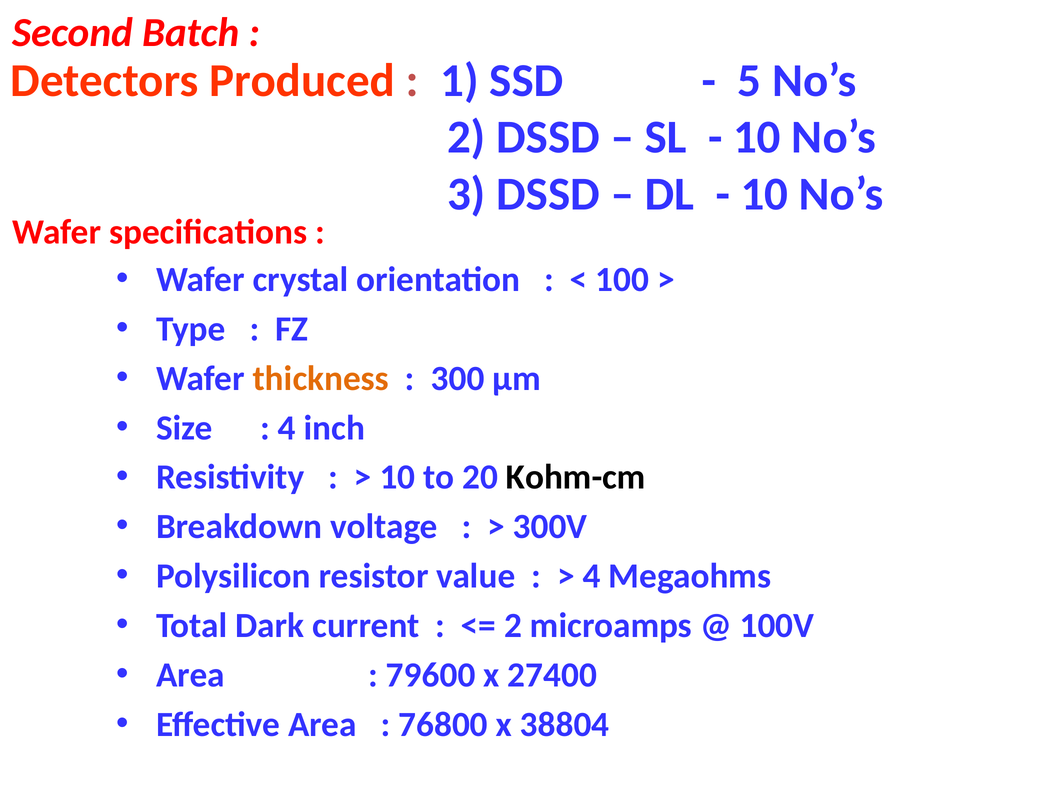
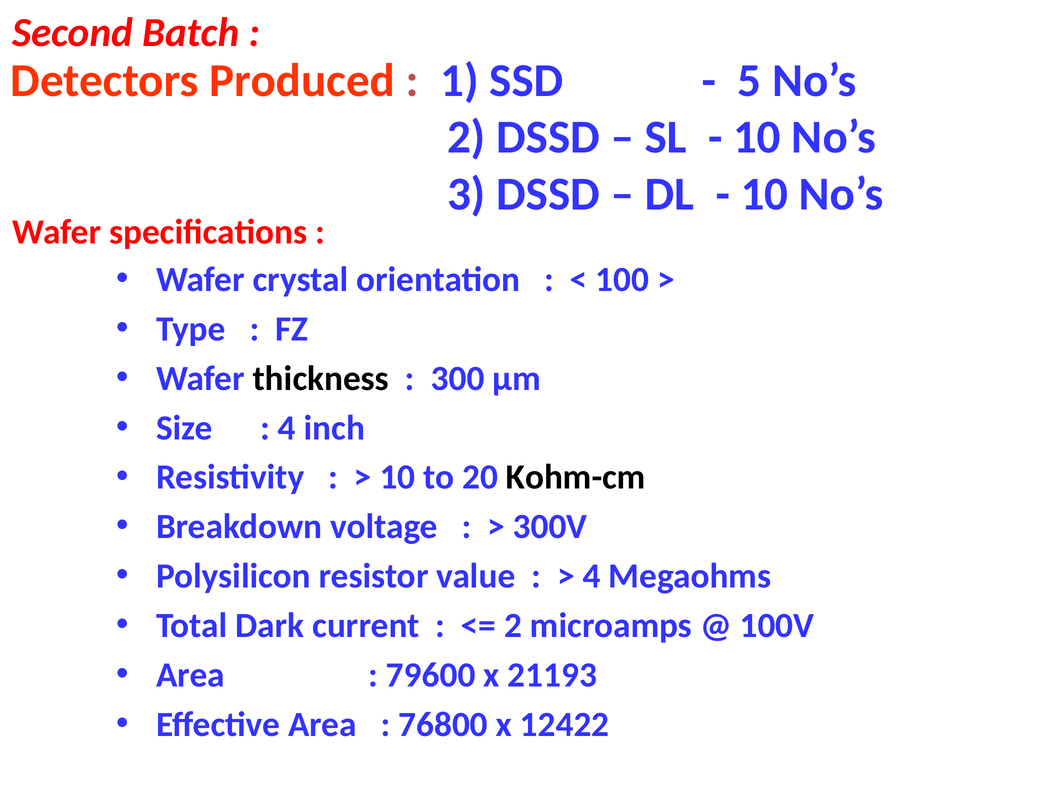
thickness colour: orange -> black
27400: 27400 -> 21193
38804: 38804 -> 12422
